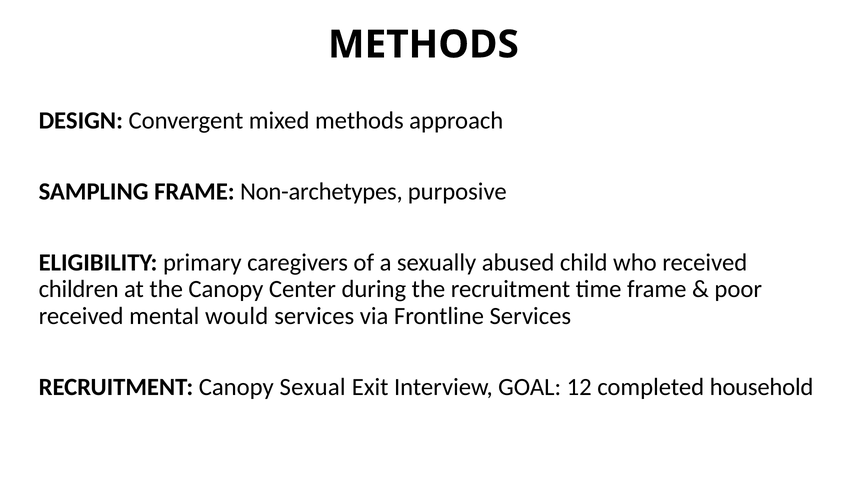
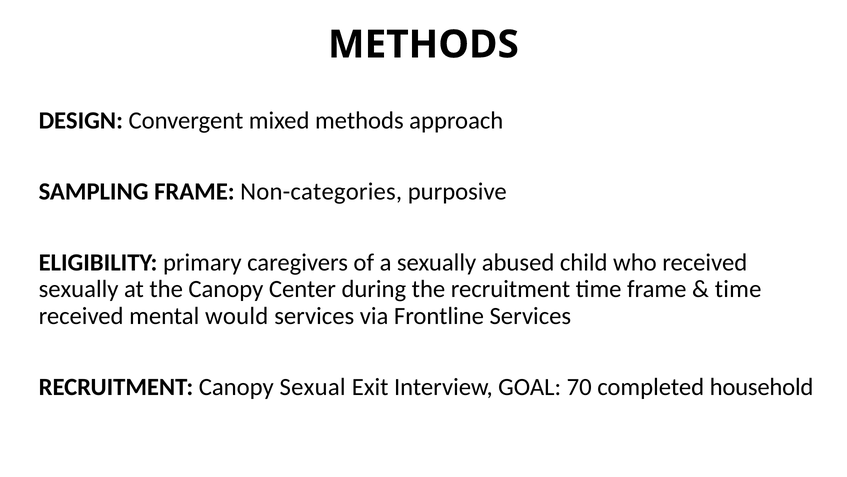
Non-archetypes: Non-archetypes -> Non-categories
children at (79, 289): children -> sexually
poor at (738, 289): poor -> time
12: 12 -> 70
